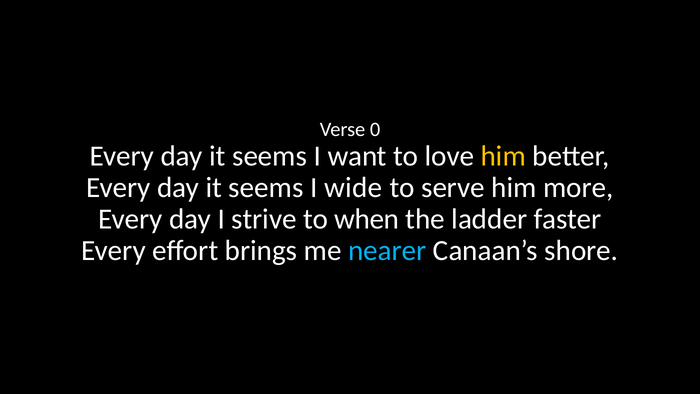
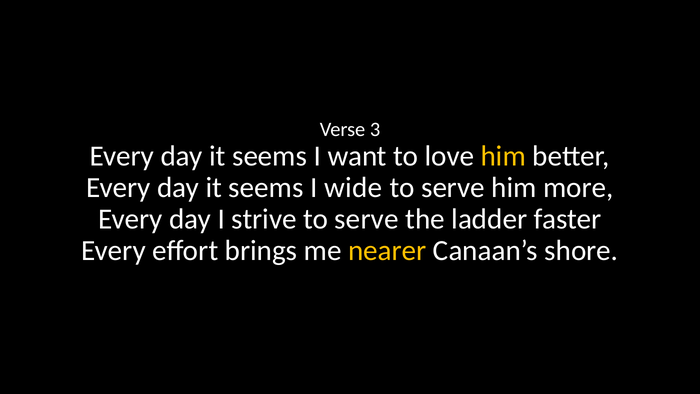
0: 0 -> 3
strive to when: when -> serve
nearer colour: light blue -> yellow
